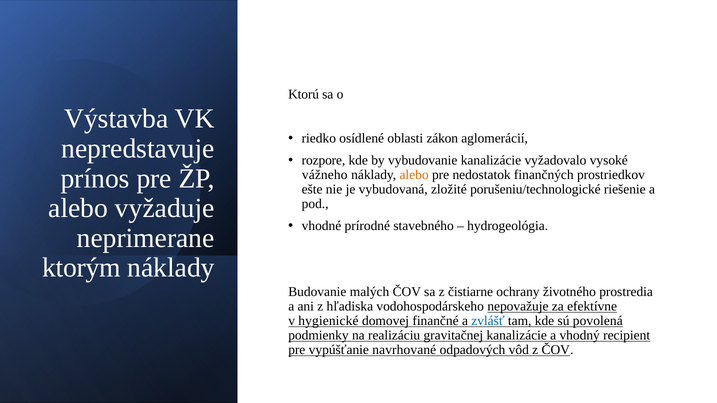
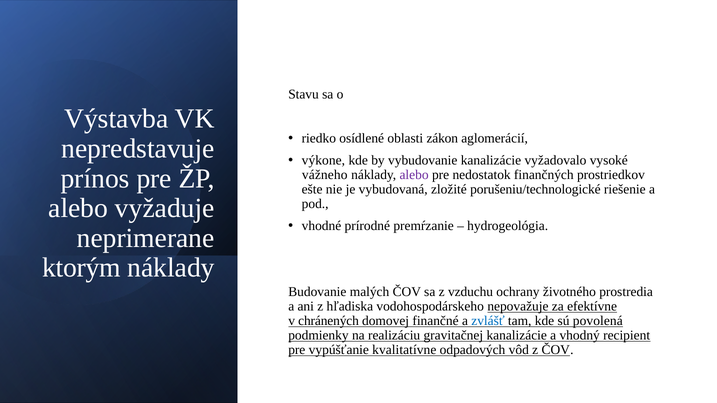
Ktorú: Ktorú -> Stavu
rozpore: rozpore -> výkone
alebo at (414, 175) colour: orange -> purple
stavebného: stavebného -> premŕzanie
čistiarne: čistiarne -> vzduchu
hygienické: hygienické -> chránených
navrhované: navrhované -> kvalitatívne
